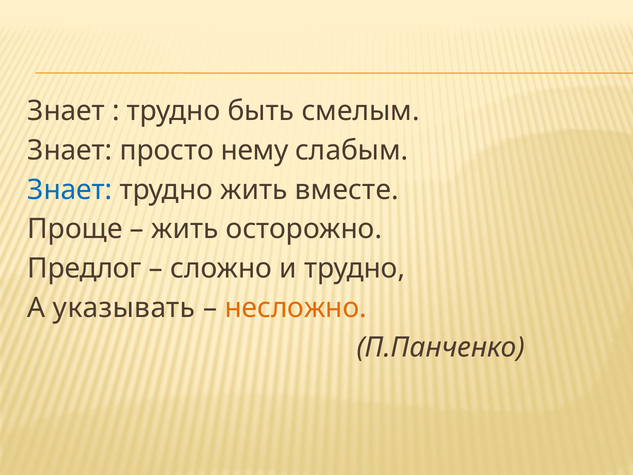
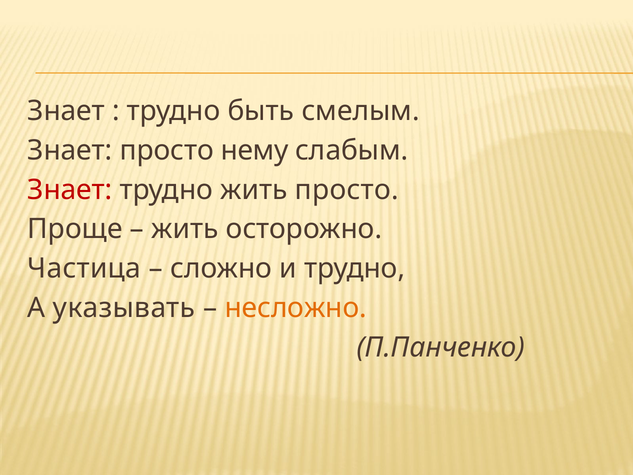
Знает at (70, 190) colour: blue -> red
жить вместе: вместе -> просто
Предлог: Предлог -> Частица
